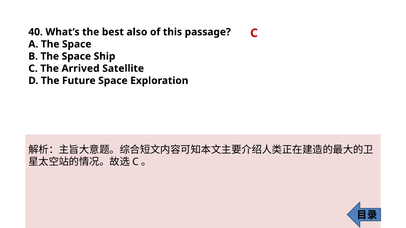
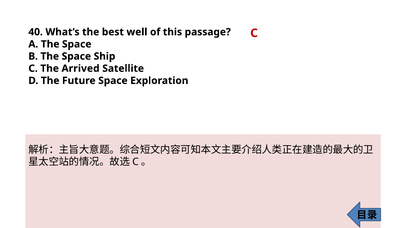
also: also -> well
